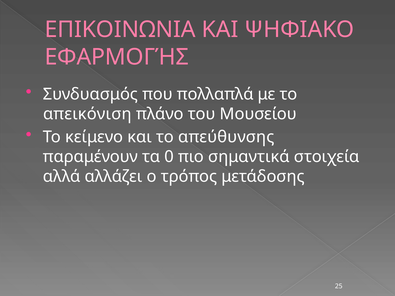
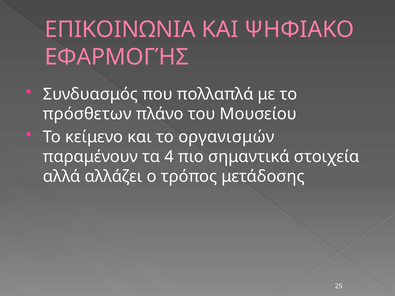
απεικόνιση: απεικόνιση -> πρόσθετων
απεύθυνσης: απεύθυνσης -> οργανισμών
0: 0 -> 4
